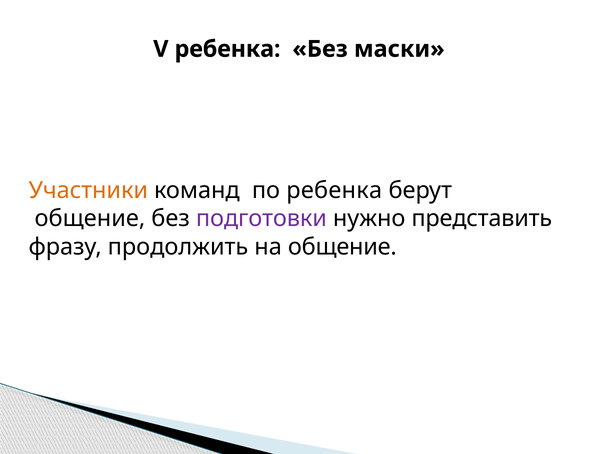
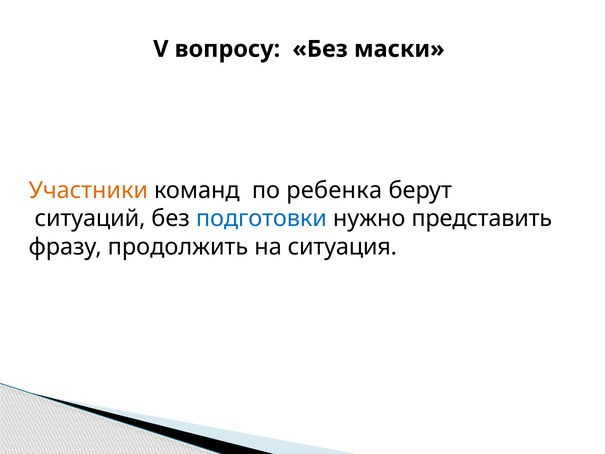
V ребенка: ребенка -> вопросу
общение at (90, 219): общение -> ситуаций
подготовки colour: purple -> blue
на общение: общение -> ситуация
